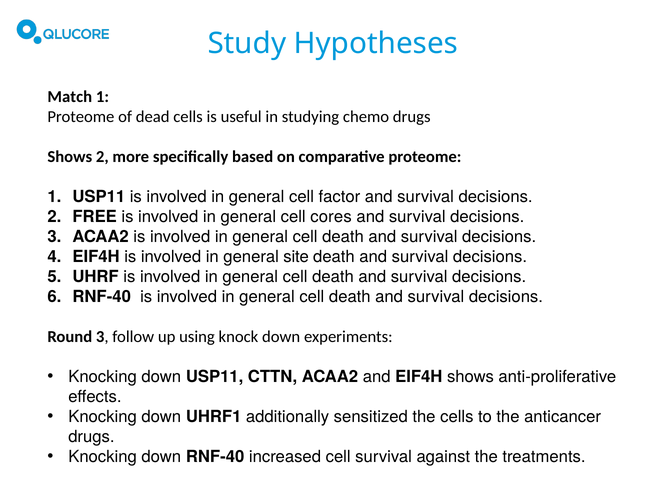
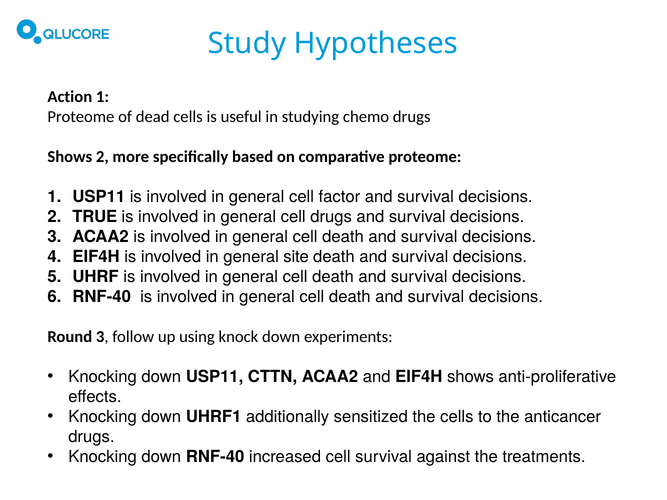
Match: Match -> Action
FREE: FREE -> TRUE
cell cores: cores -> drugs
